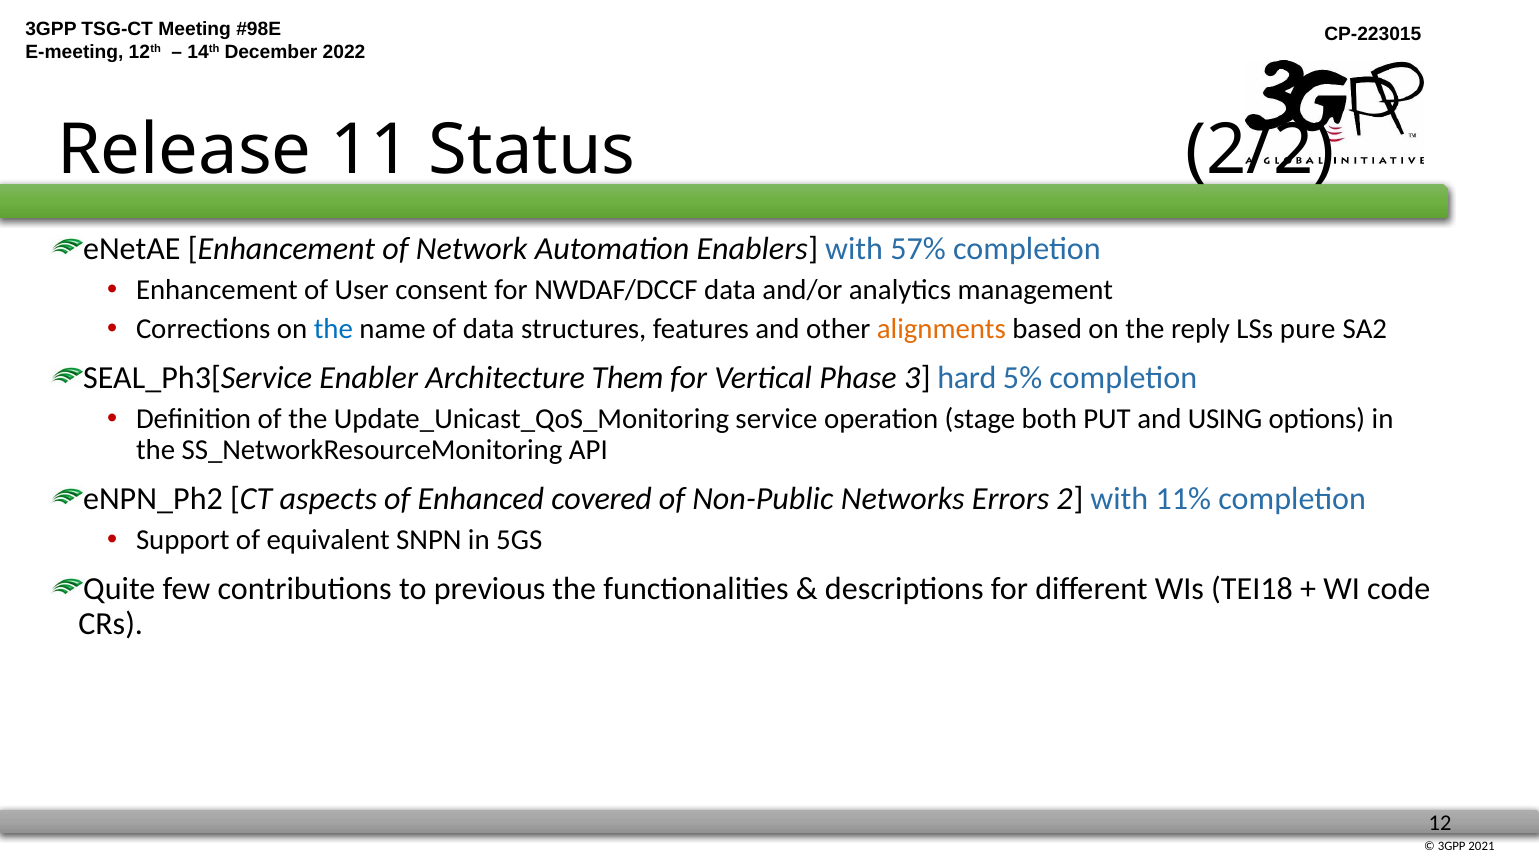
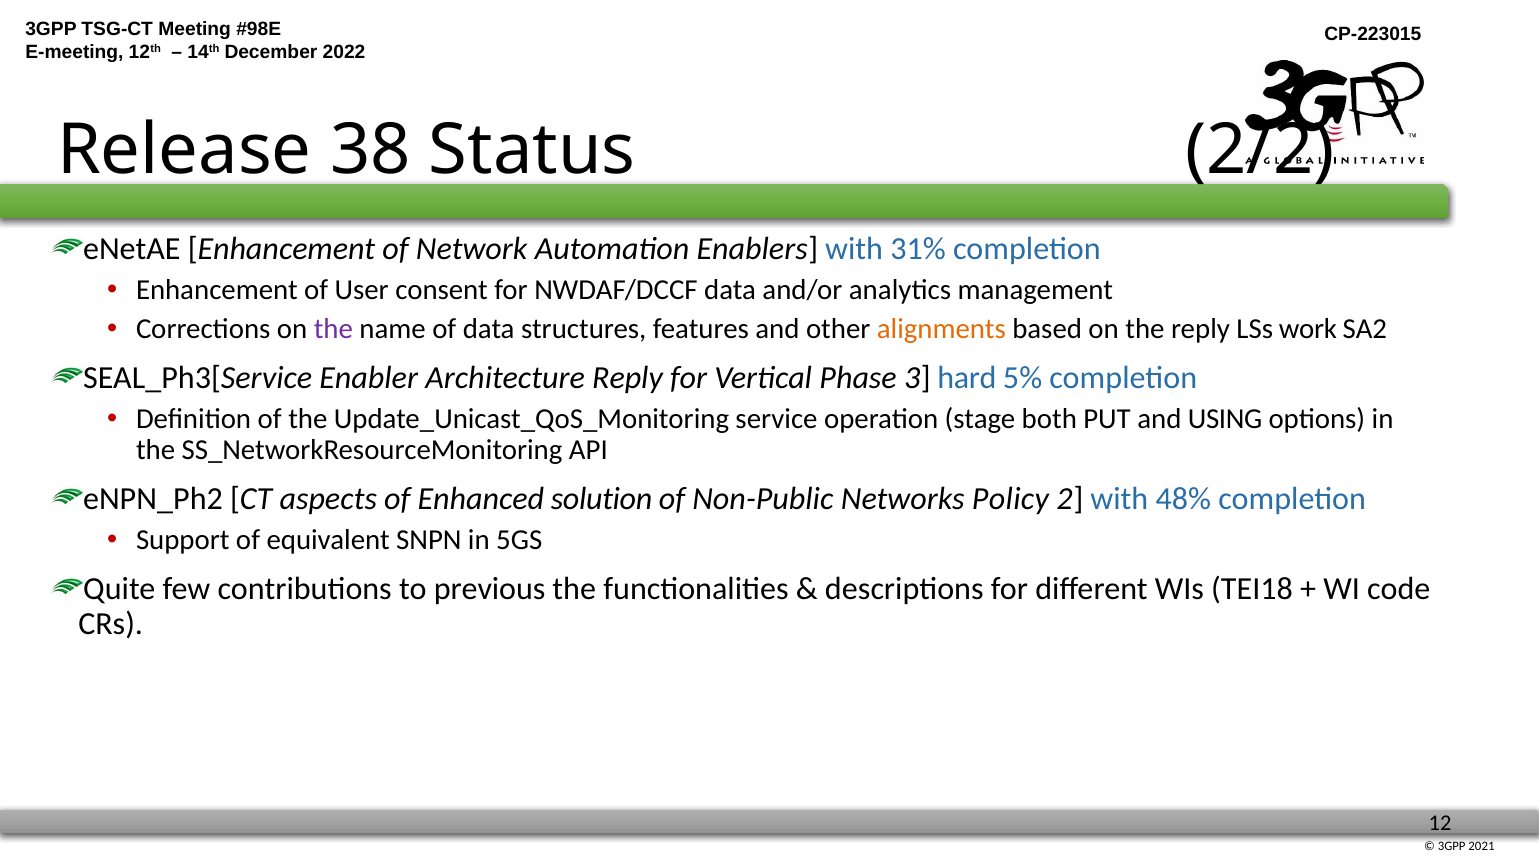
11: 11 -> 38
57%: 57% -> 31%
the at (333, 329) colour: blue -> purple
pure: pure -> work
Architecture Them: Them -> Reply
covered: covered -> solution
Errors: Errors -> Policy
11%: 11% -> 48%
